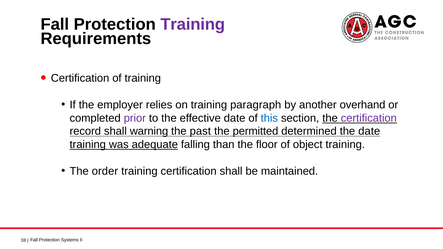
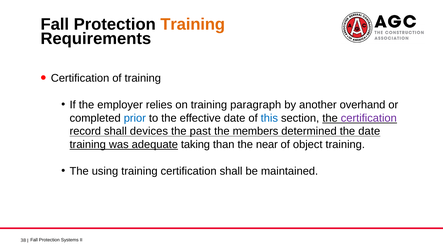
Training at (193, 24) colour: purple -> orange
prior colour: purple -> blue
warning: warning -> devices
permitted: permitted -> members
falling: falling -> taking
floor: floor -> near
order: order -> using
